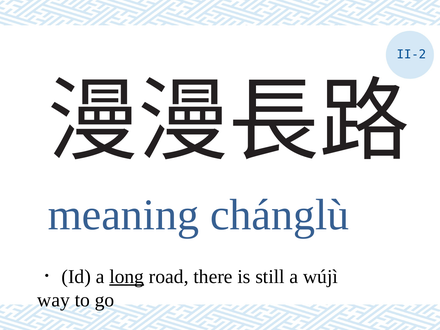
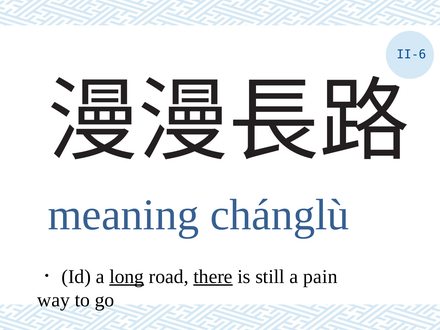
II-2: II-2 -> II-6
there underline: none -> present
wújì: wújì -> pain
